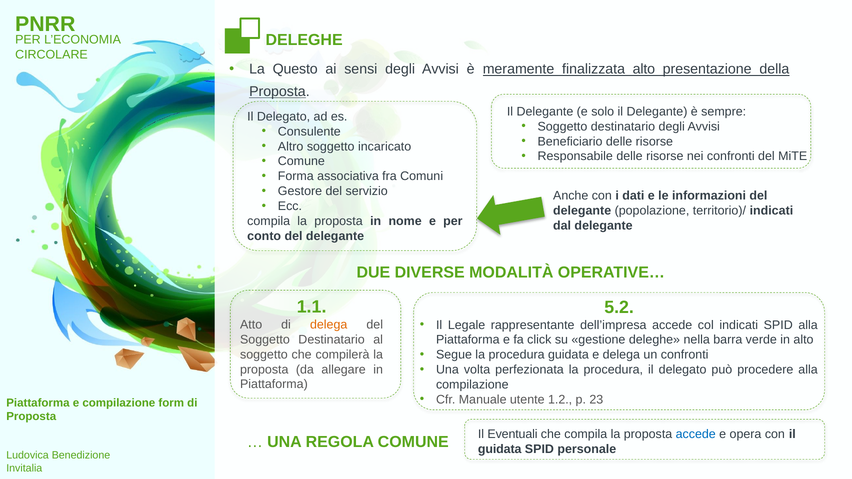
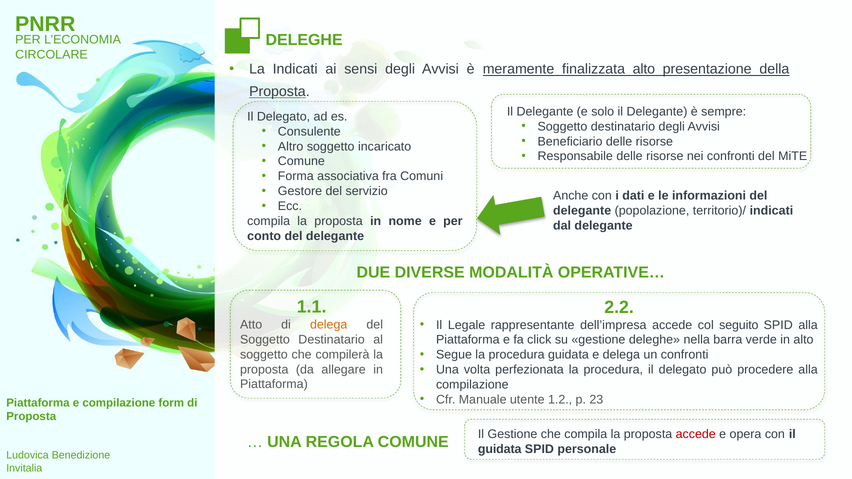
La Questo: Questo -> Indicati
5.2: 5.2 -> 2.2
col indicati: indicati -> seguito
Il Eventuali: Eventuali -> Gestione
accede at (696, 435) colour: blue -> red
